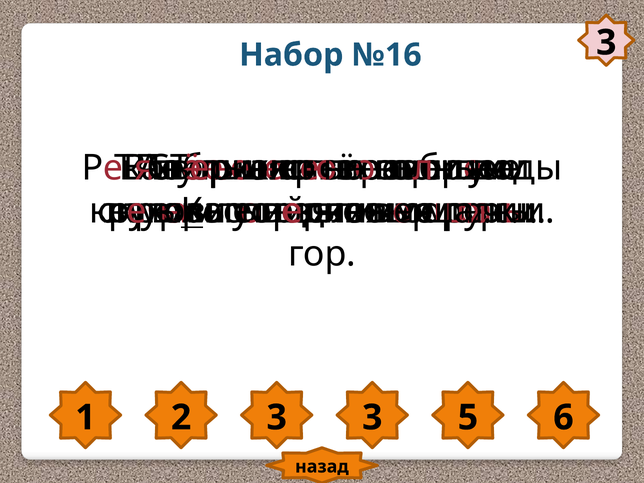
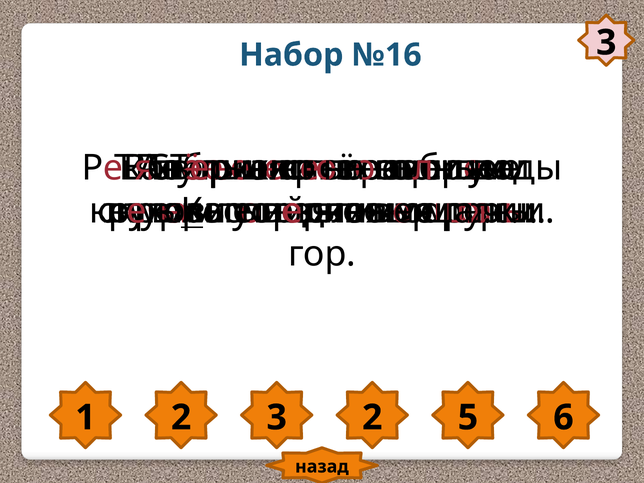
3 3: 3 -> 2
